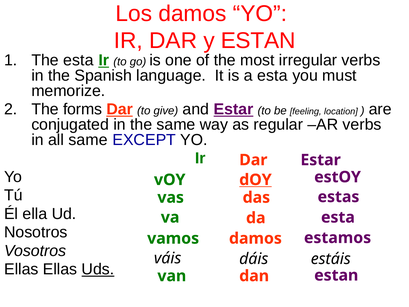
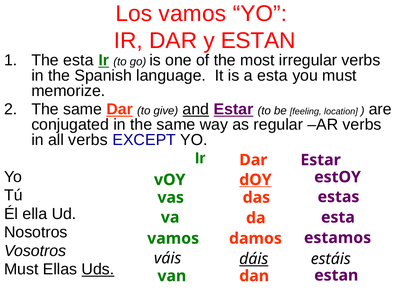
Los damos: damos -> vamos
forms at (83, 109): forms -> same
and underline: none -> present
all same: same -> verbs
dáis underline: none -> present
Ellas at (21, 269): Ellas -> Must
